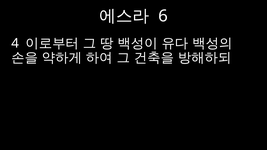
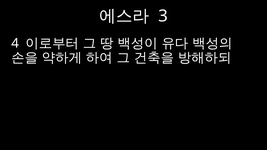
6: 6 -> 3
